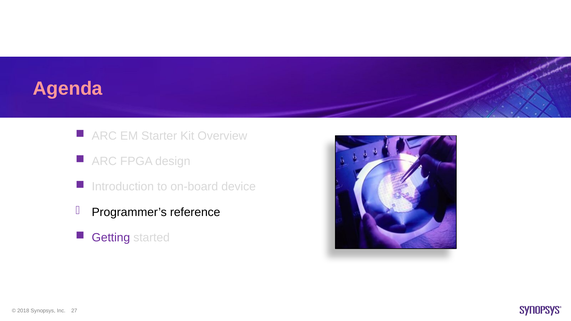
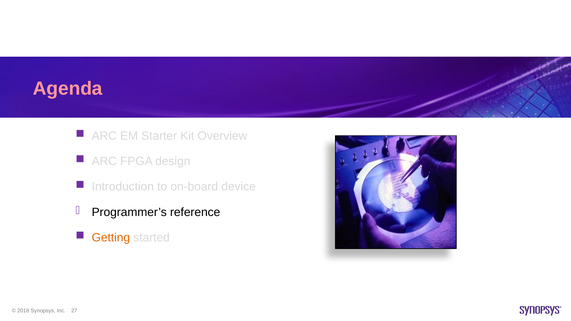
Getting colour: purple -> orange
